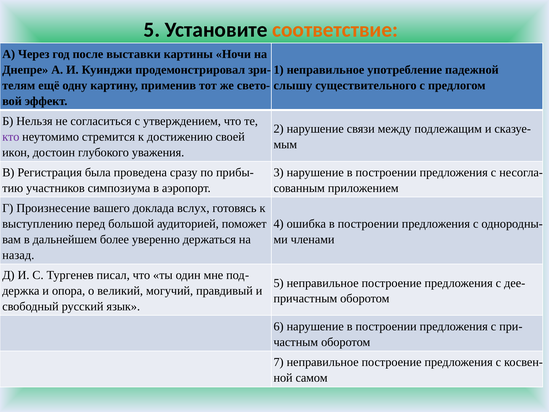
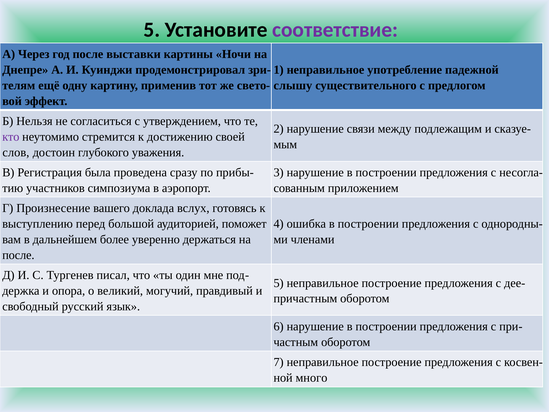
соответствие colour: orange -> purple
икон: икон -> слов
назад at (18, 255): назад -> после
самом: самом -> много
